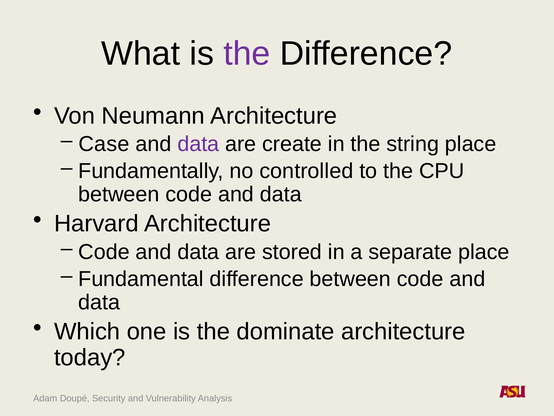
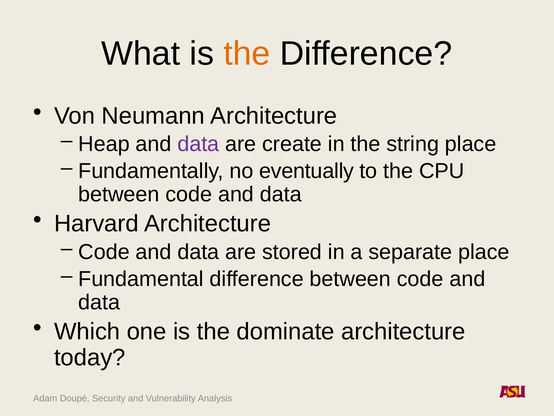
the at (247, 54) colour: purple -> orange
Case: Case -> Heap
controlled: controlled -> eventually
